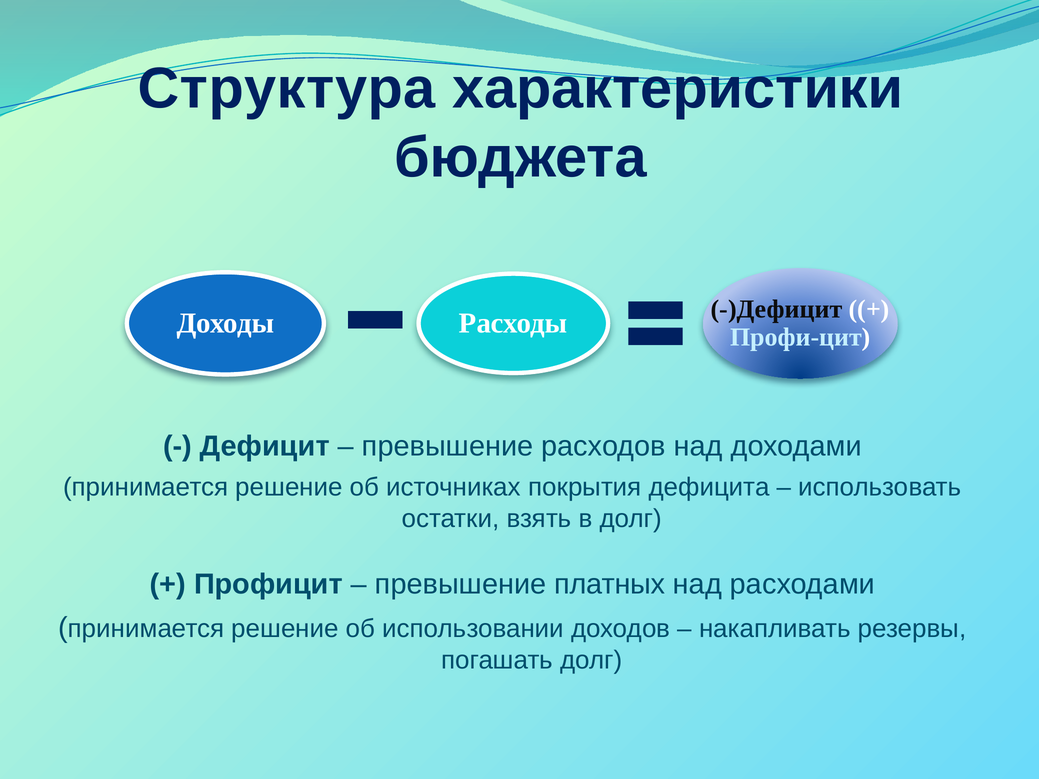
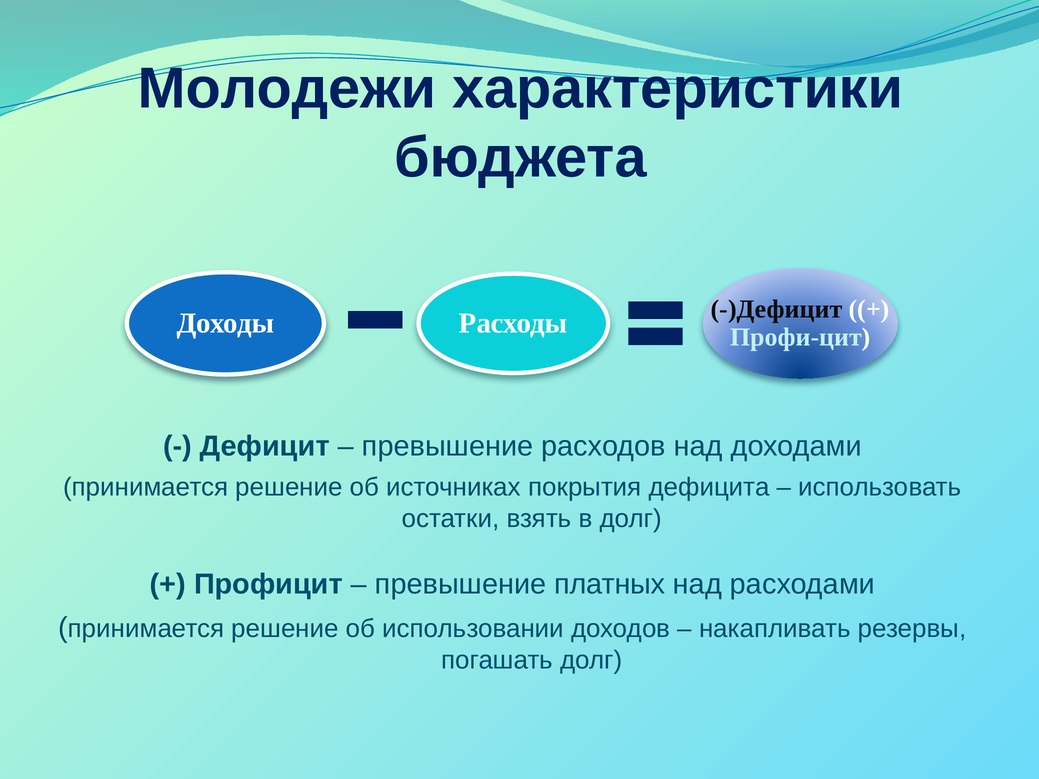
Структура: Структура -> Молодежи
